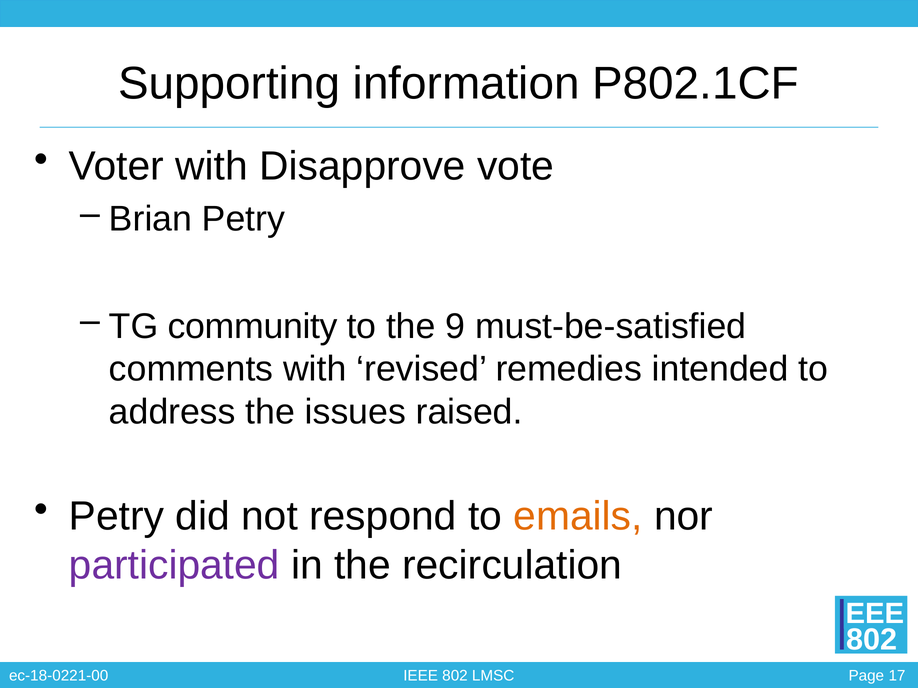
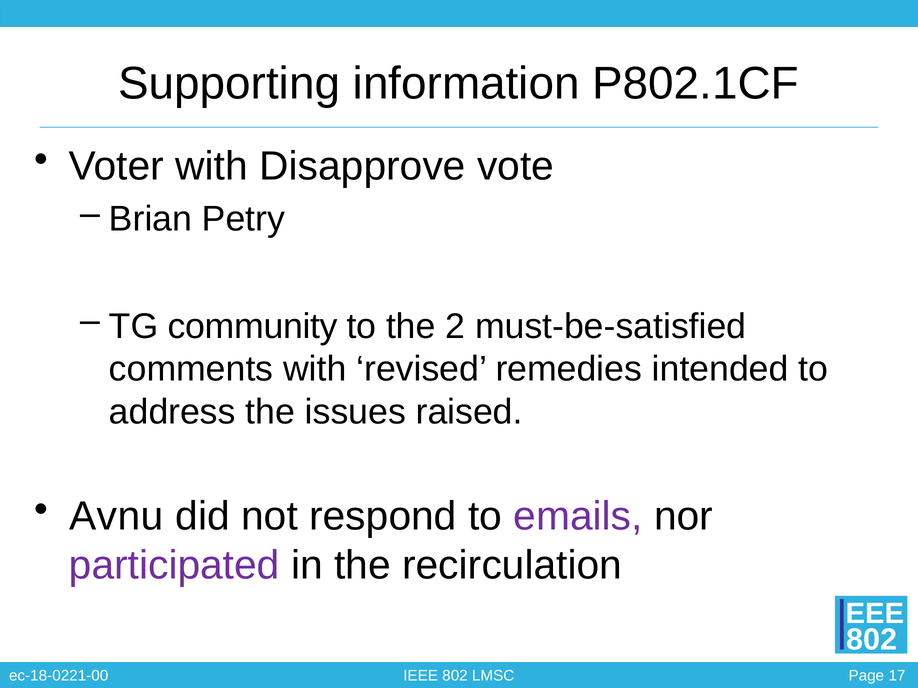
9: 9 -> 2
Petry at (116, 517): Petry -> Avnu
emails colour: orange -> purple
